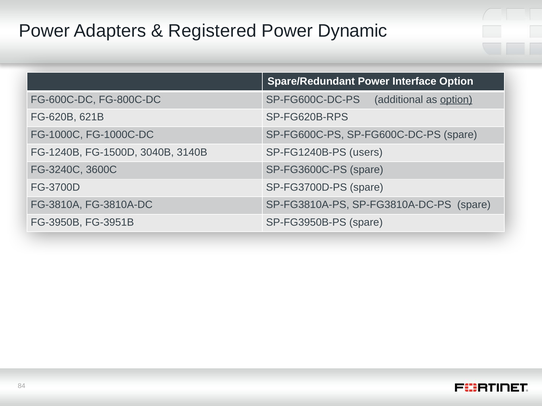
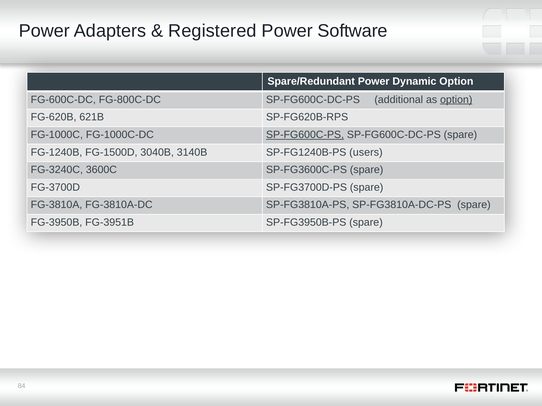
Dynamic: Dynamic -> Software
Interface: Interface -> Dynamic
SP-FG600C-PS underline: none -> present
